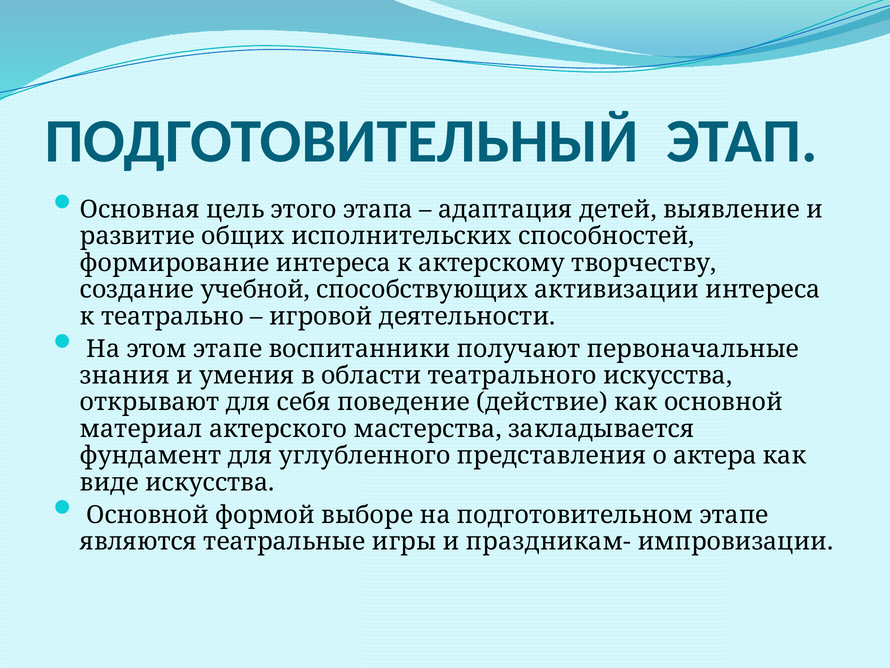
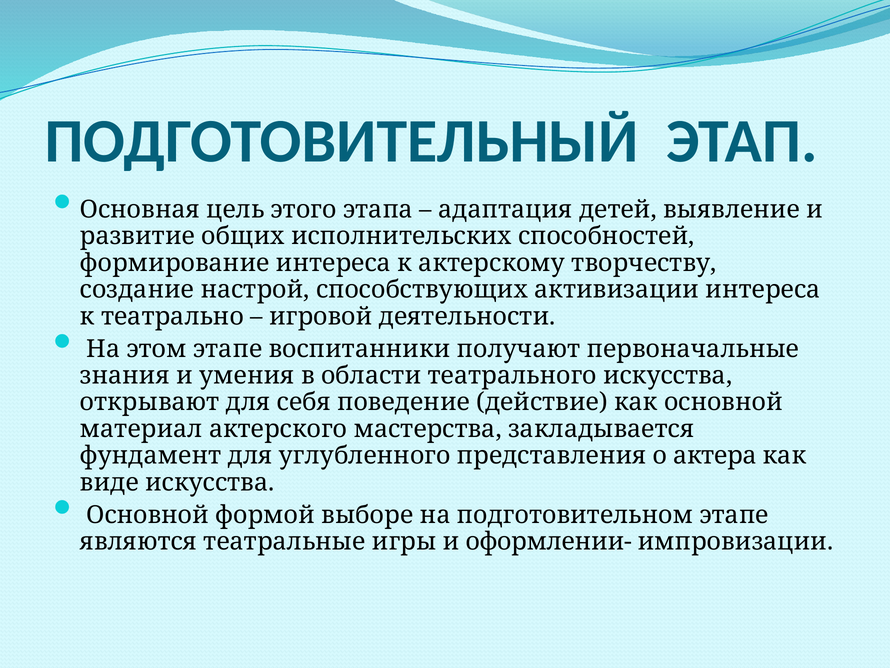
учебной: учебной -> настрой
праздникам-: праздникам- -> оформлении-
